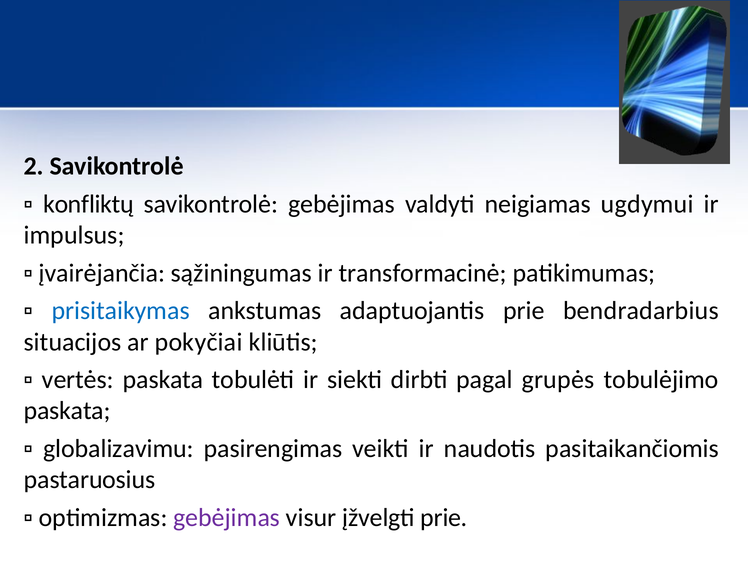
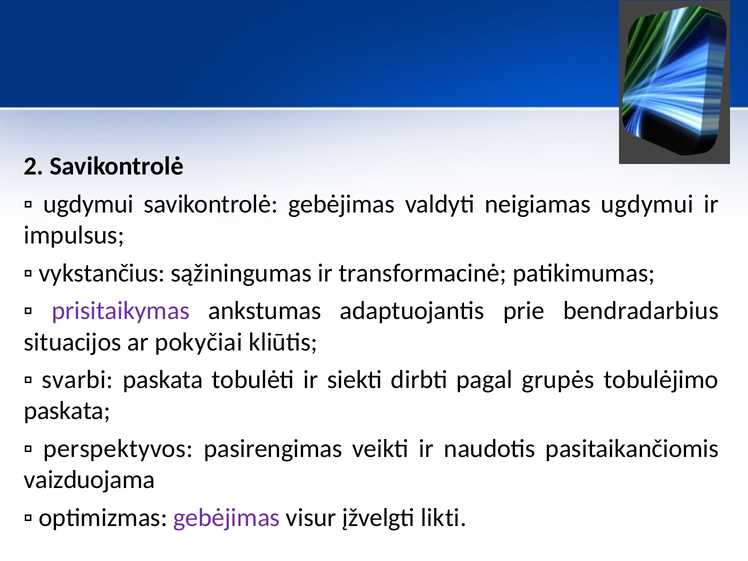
konfliktų at (89, 204): konfliktų -> ugdymui
įvairėjančia: įvairėjančia -> vykstančius
prisitaikymas colour: blue -> purple
vertės: vertės -> svarbi
globalizavimu: globalizavimu -> perspektyvos
pastaruosius: pastaruosius -> vaizduojama
įžvelgti prie: prie -> likti
